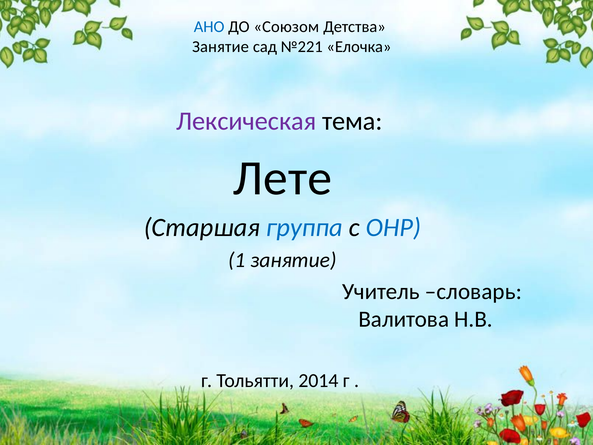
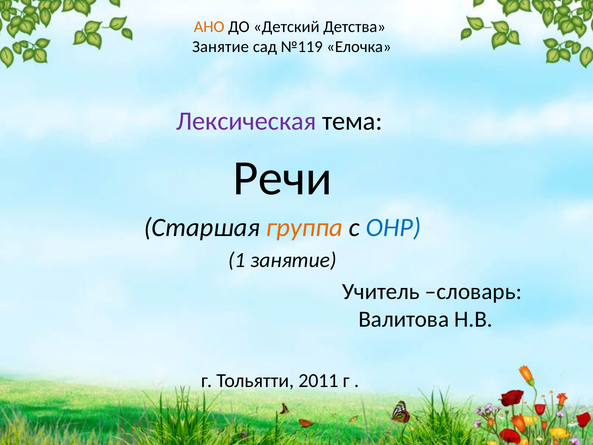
АНО colour: blue -> orange
Союзом: Союзом -> Детский
№221: №221 -> №119
Лете: Лете -> Речи
группа colour: blue -> orange
2014: 2014 -> 2011
